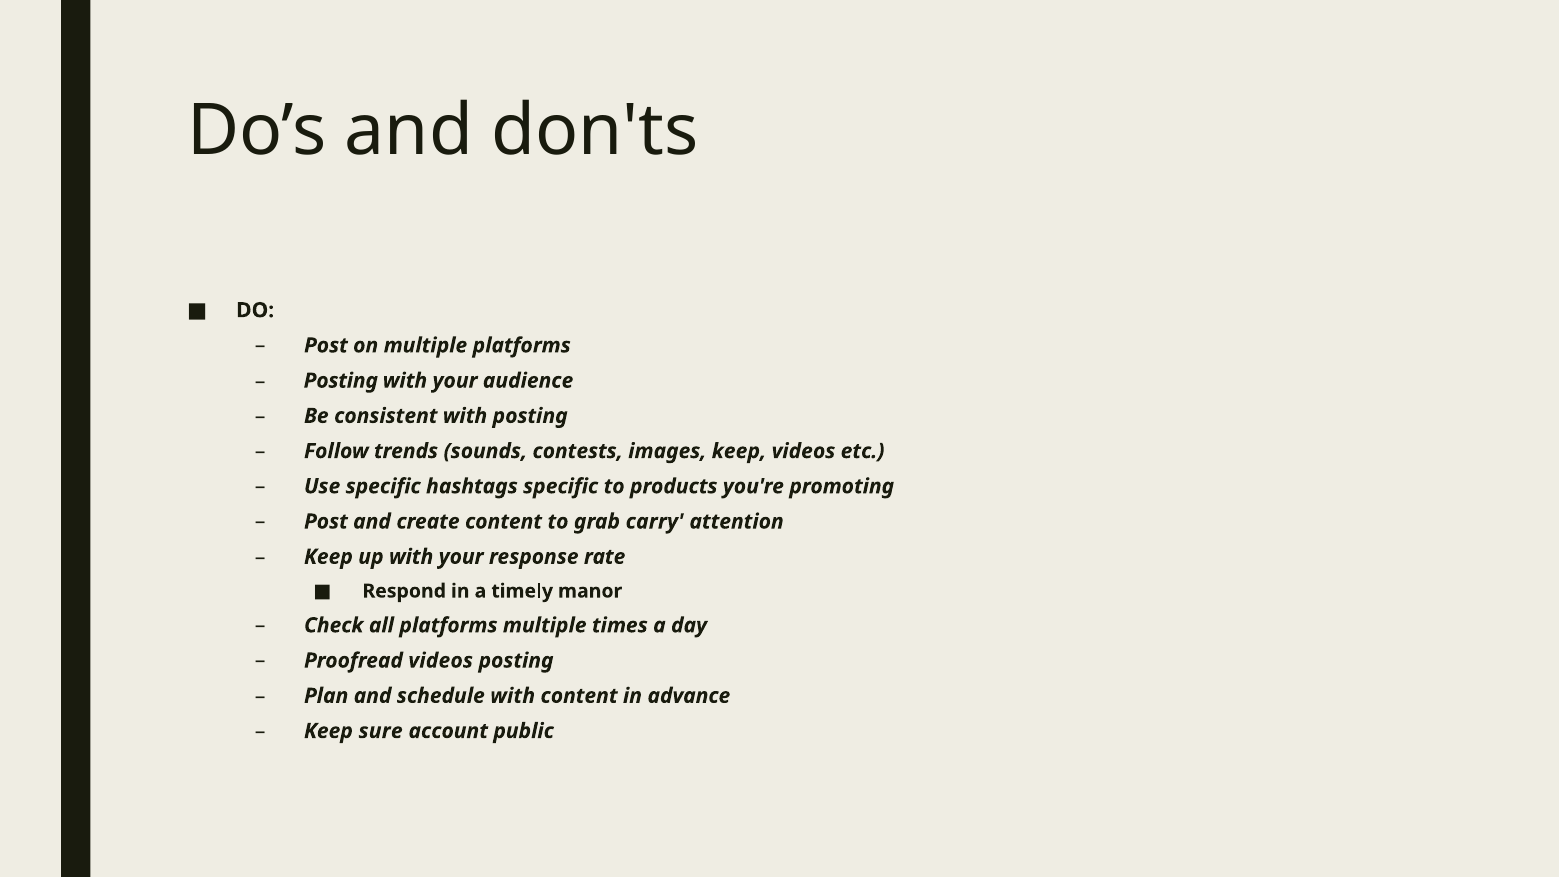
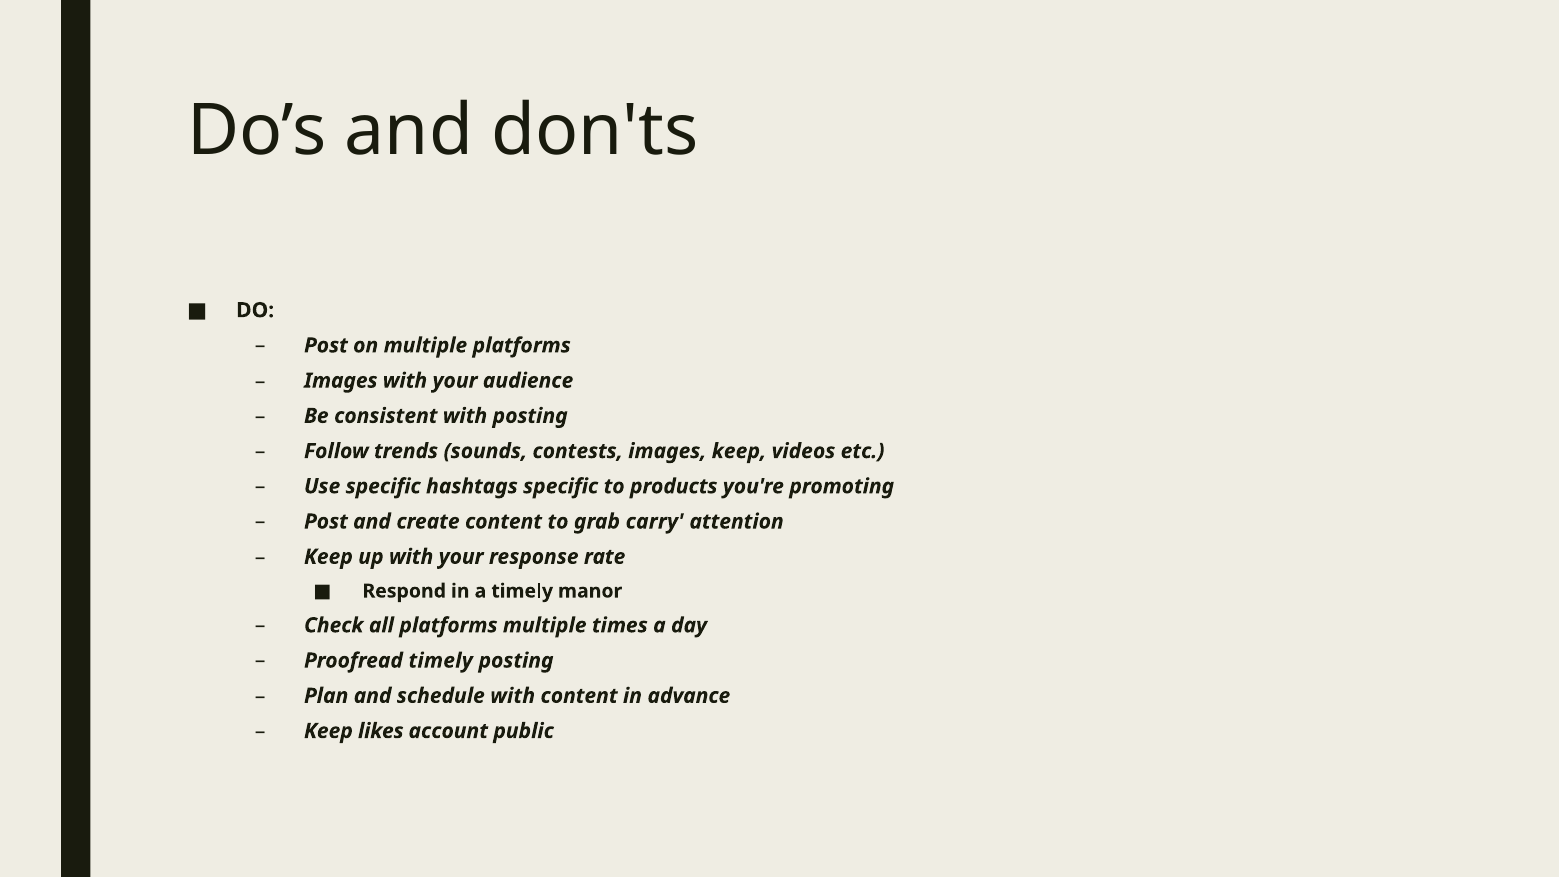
Posting at (341, 381): Posting -> Images
Proofread videos: videos -> timely
sure: sure -> likes
